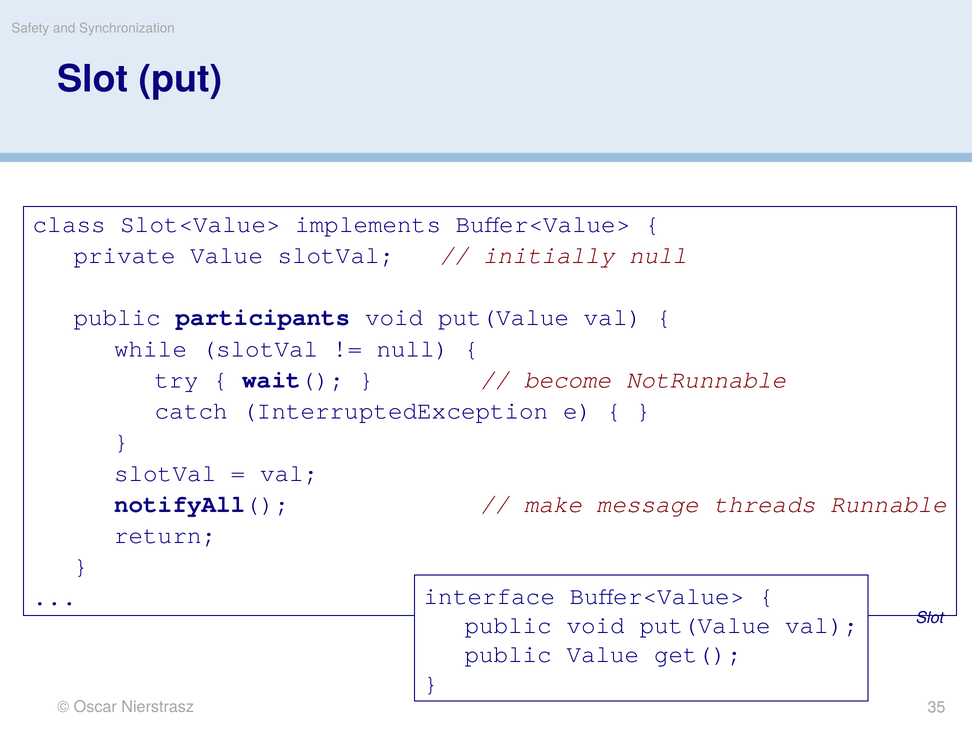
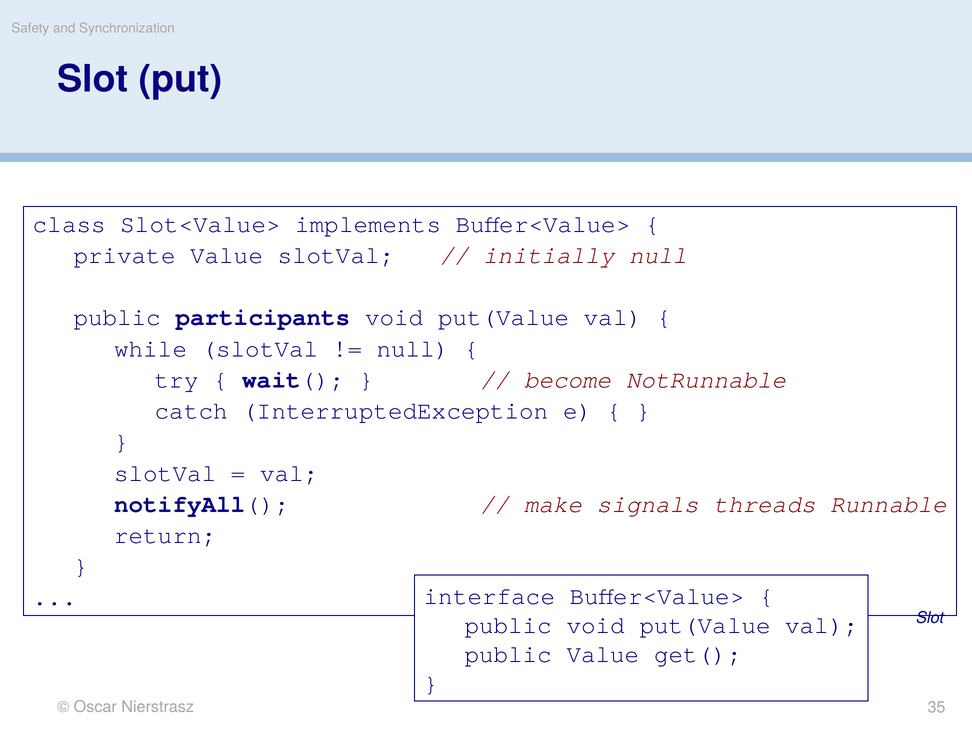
message: message -> signals
